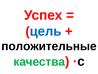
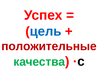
положительные colour: black -> red
